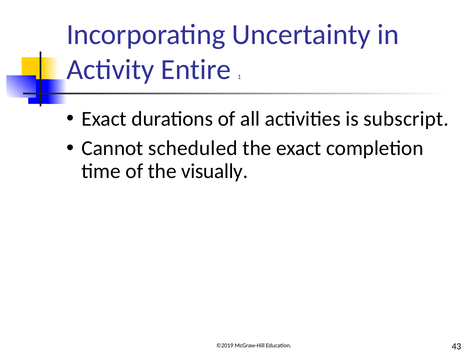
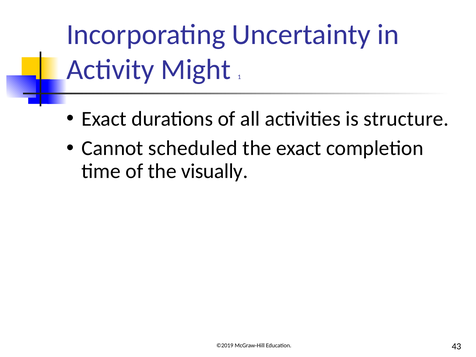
Entire: Entire -> Might
subscript: subscript -> structure
